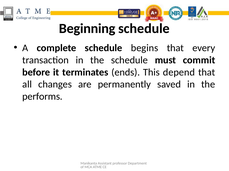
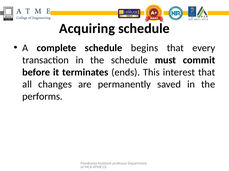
Beginning: Beginning -> Acquiring
depend: depend -> interest
